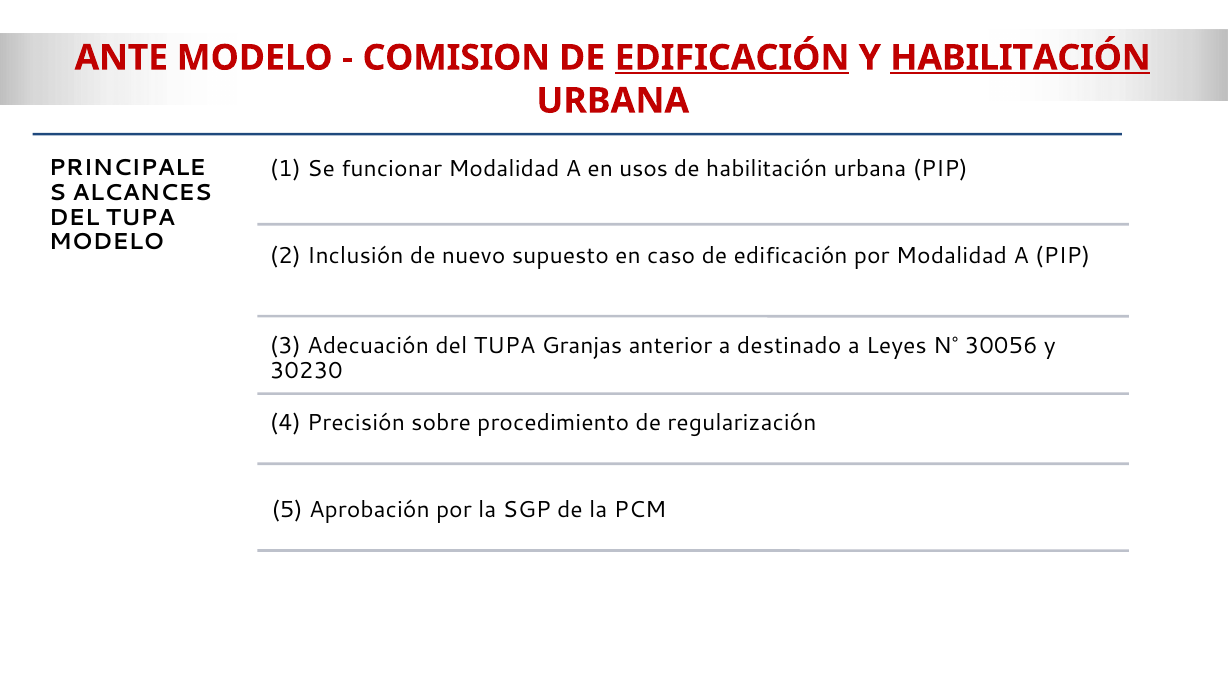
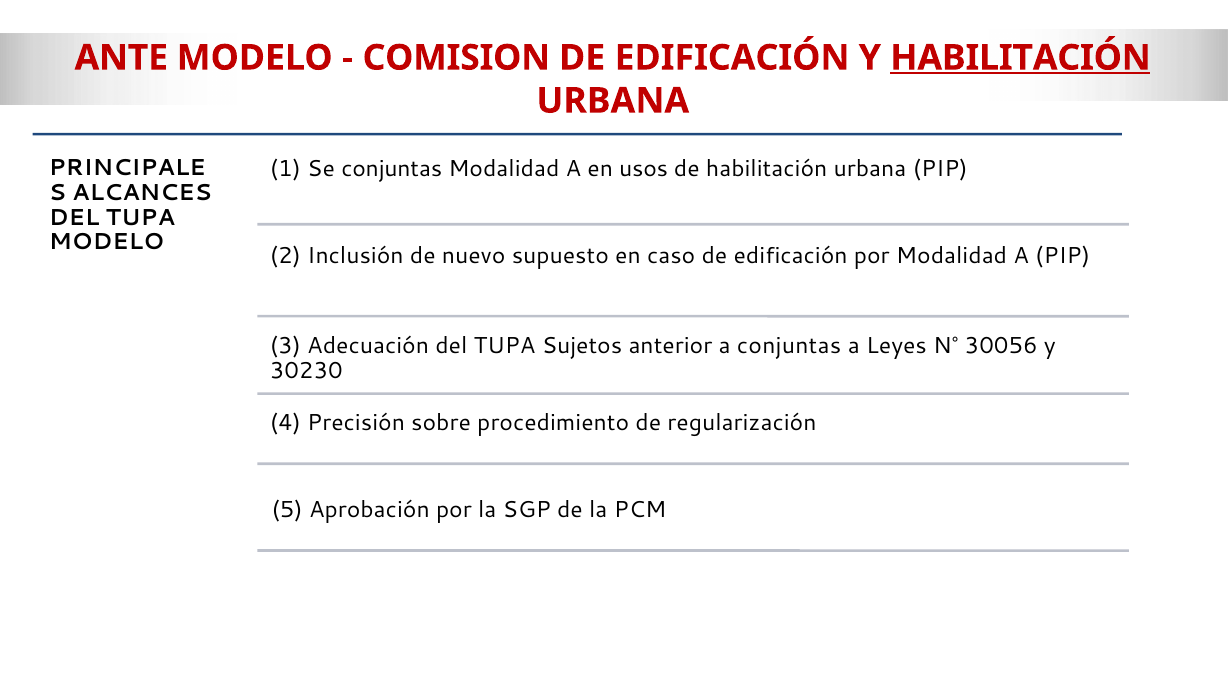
EDIFICACIÓN at (732, 58) underline: present -> none
Se funcionar: funcionar -> conjuntas
Granjas: Granjas -> Sujetos
a destinado: destinado -> conjuntas
